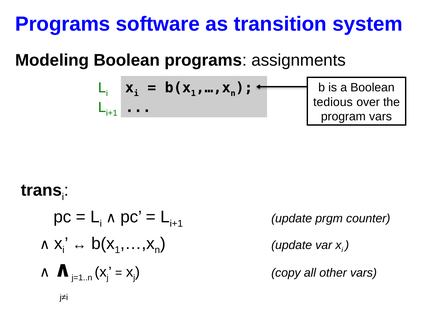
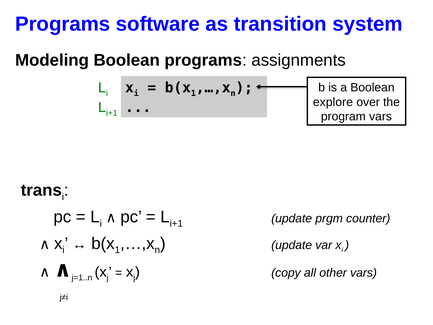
tedious: tedious -> explore
